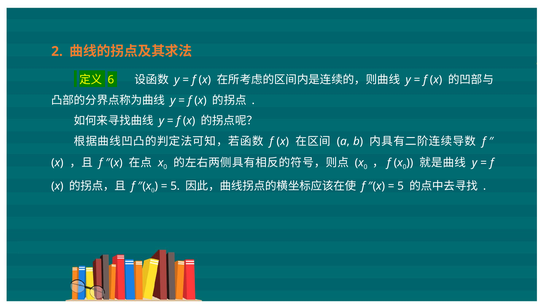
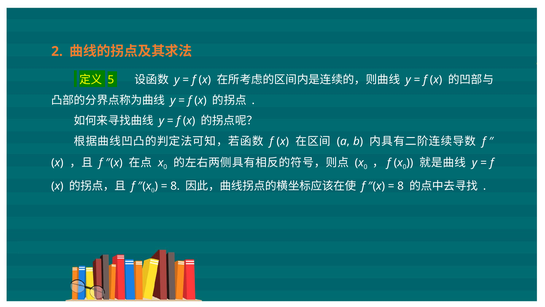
6: 6 -> 5
5 at (175, 186): 5 -> 8
5 at (401, 186): 5 -> 8
